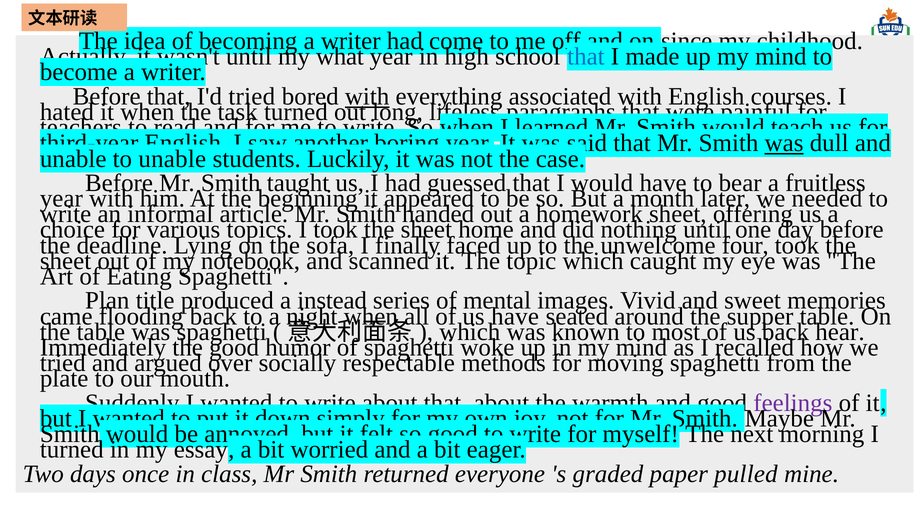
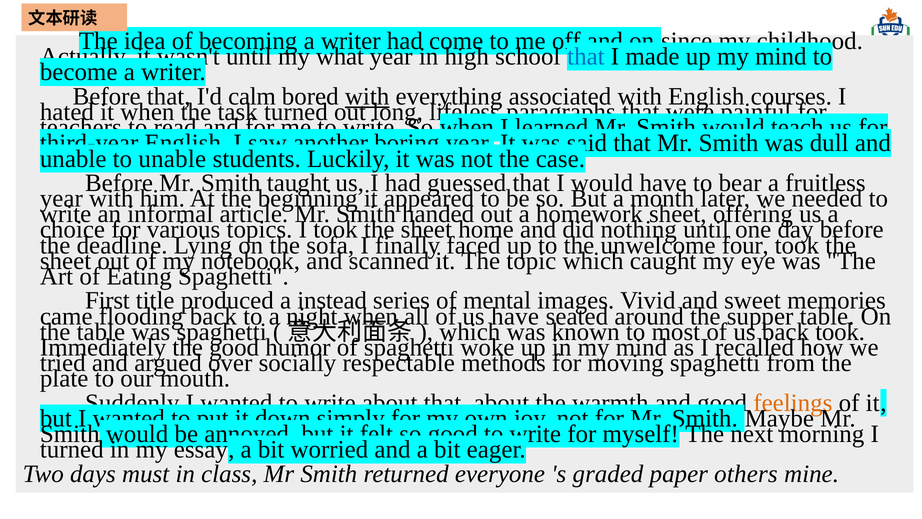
I'd tried: tried -> calm
was at (784, 143) underline: present -> none
Plan: Plan -> First
back hear: hear -> took
feelings colour: purple -> orange
once: once -> must
pulled: pulled -> others
